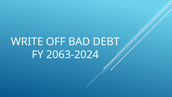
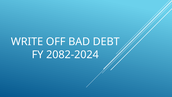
2063-2024: 2063-2024 -> 2082-2024
